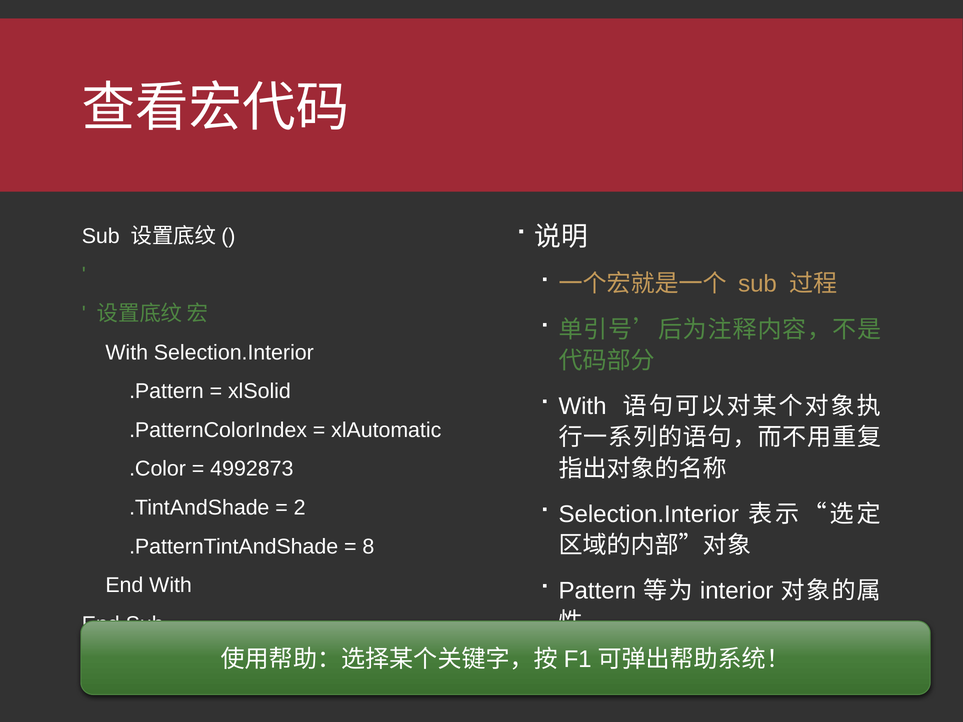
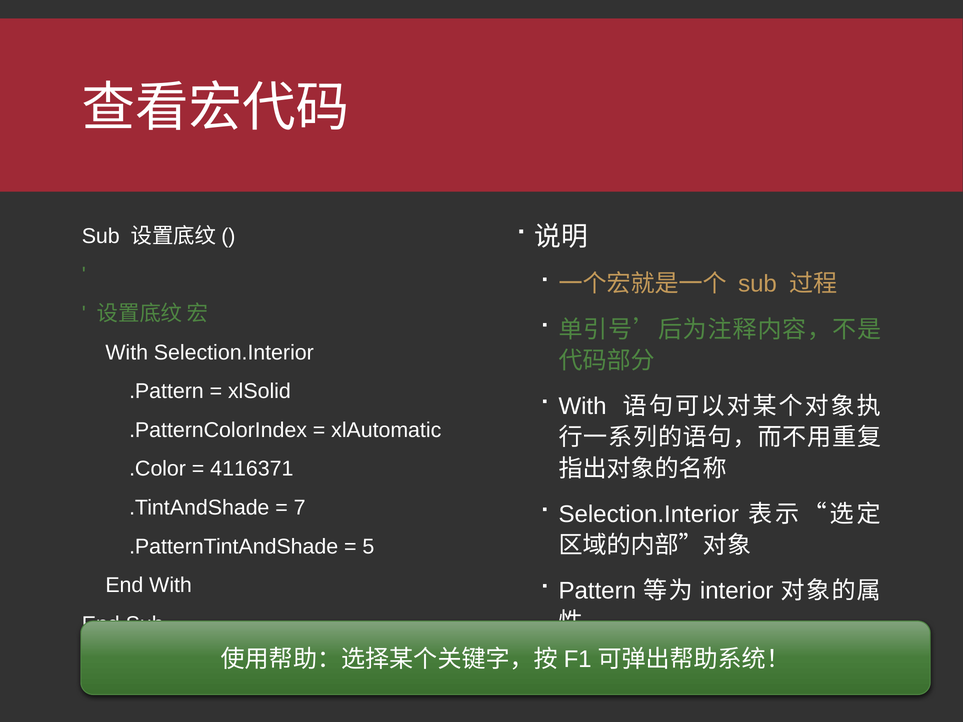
4992873: 4992873 -> 4116371
2: 2 -> 7
8: 8 -> 5
